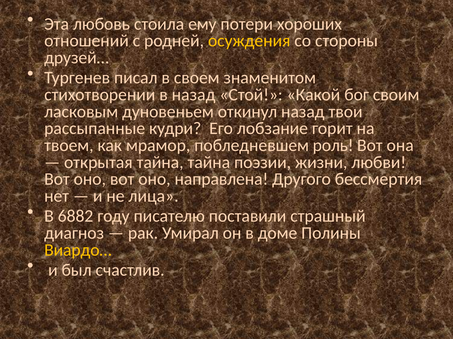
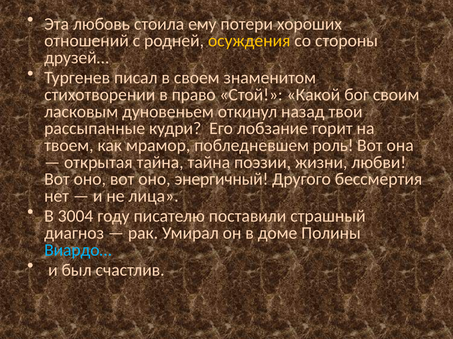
в назад: назад -> право
направлена: направлена -> энергичный
6882: 6882 -> 3004
Виардо… colour: yellow -> light blue
